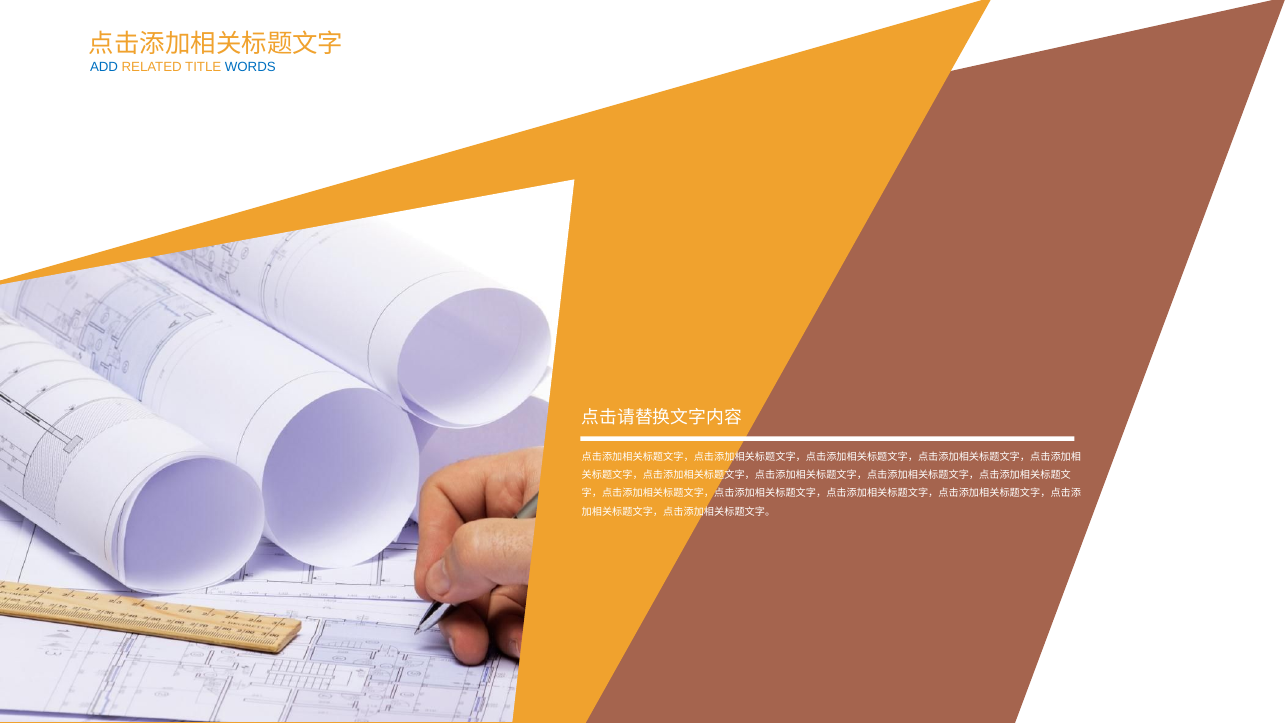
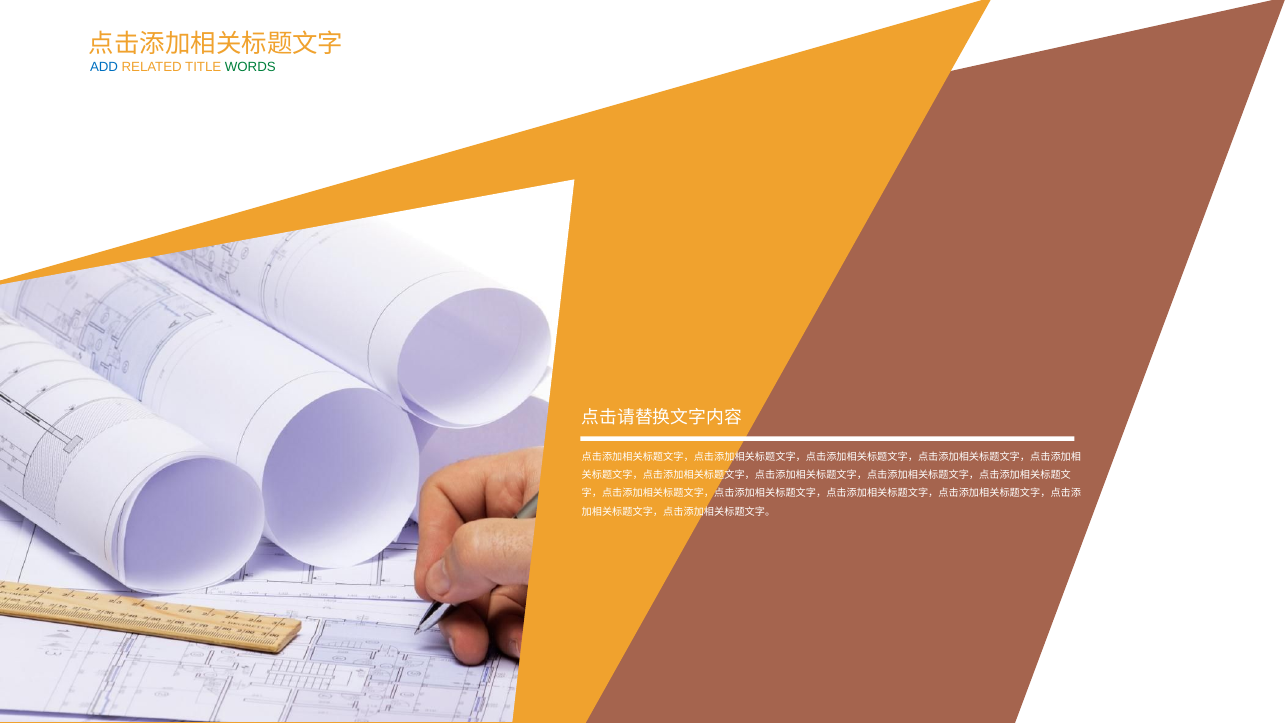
WORDS colour: blue -> green
